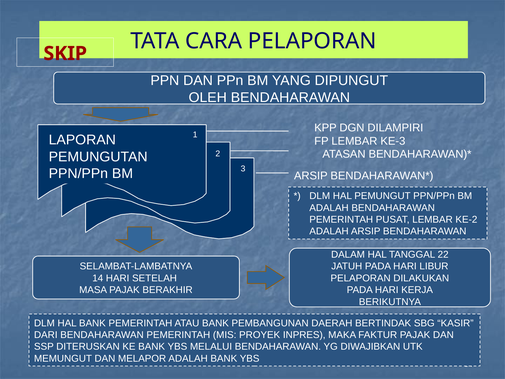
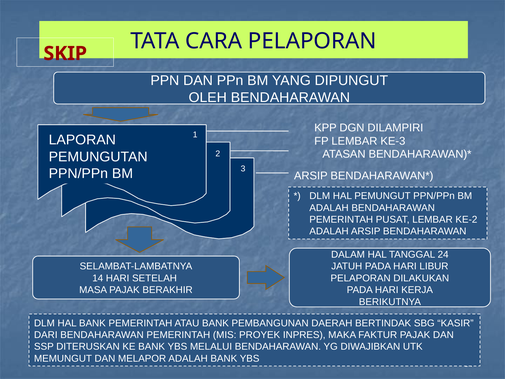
22: 22 -> 24
